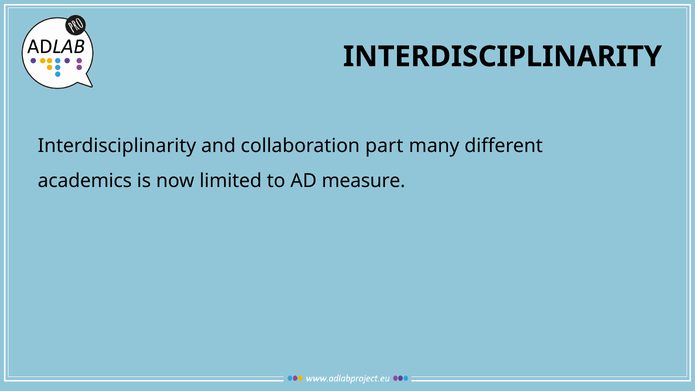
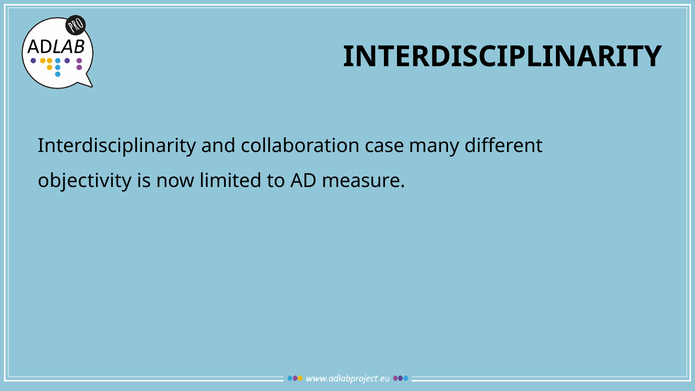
part: part -> case
academics: academics -> objectivity
